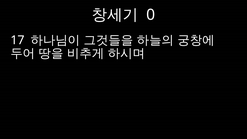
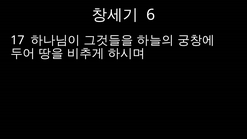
0: 0 -> 6
